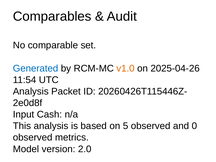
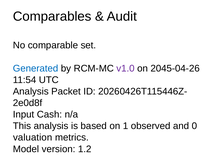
v1.0 colour: orange -> purple
2025-04-26: 2025-04-26 -> 2045-04-26
5: 5 -> 1
observed at (33, 137): observed -> valuation
2.0: 2.0 -> 1.2
